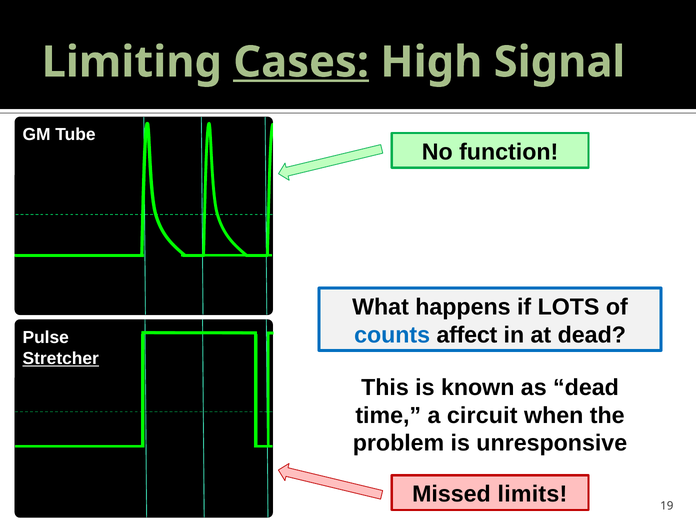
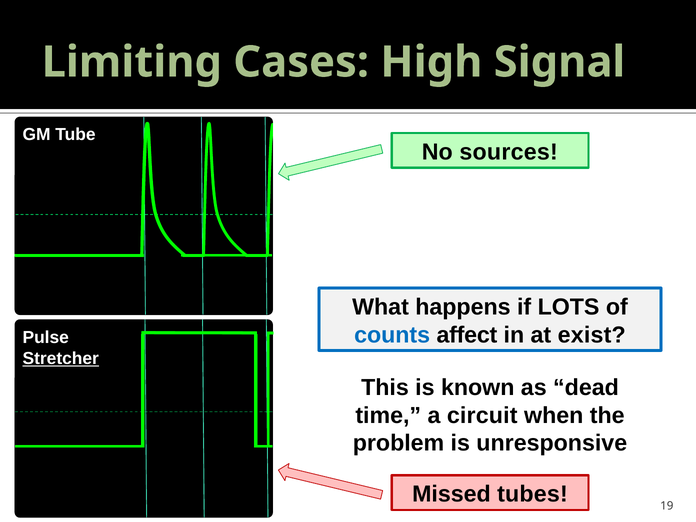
Cases underline: present -> none
function: function -> sources
at dead: dead -> exist
limits: limits -> tubes
